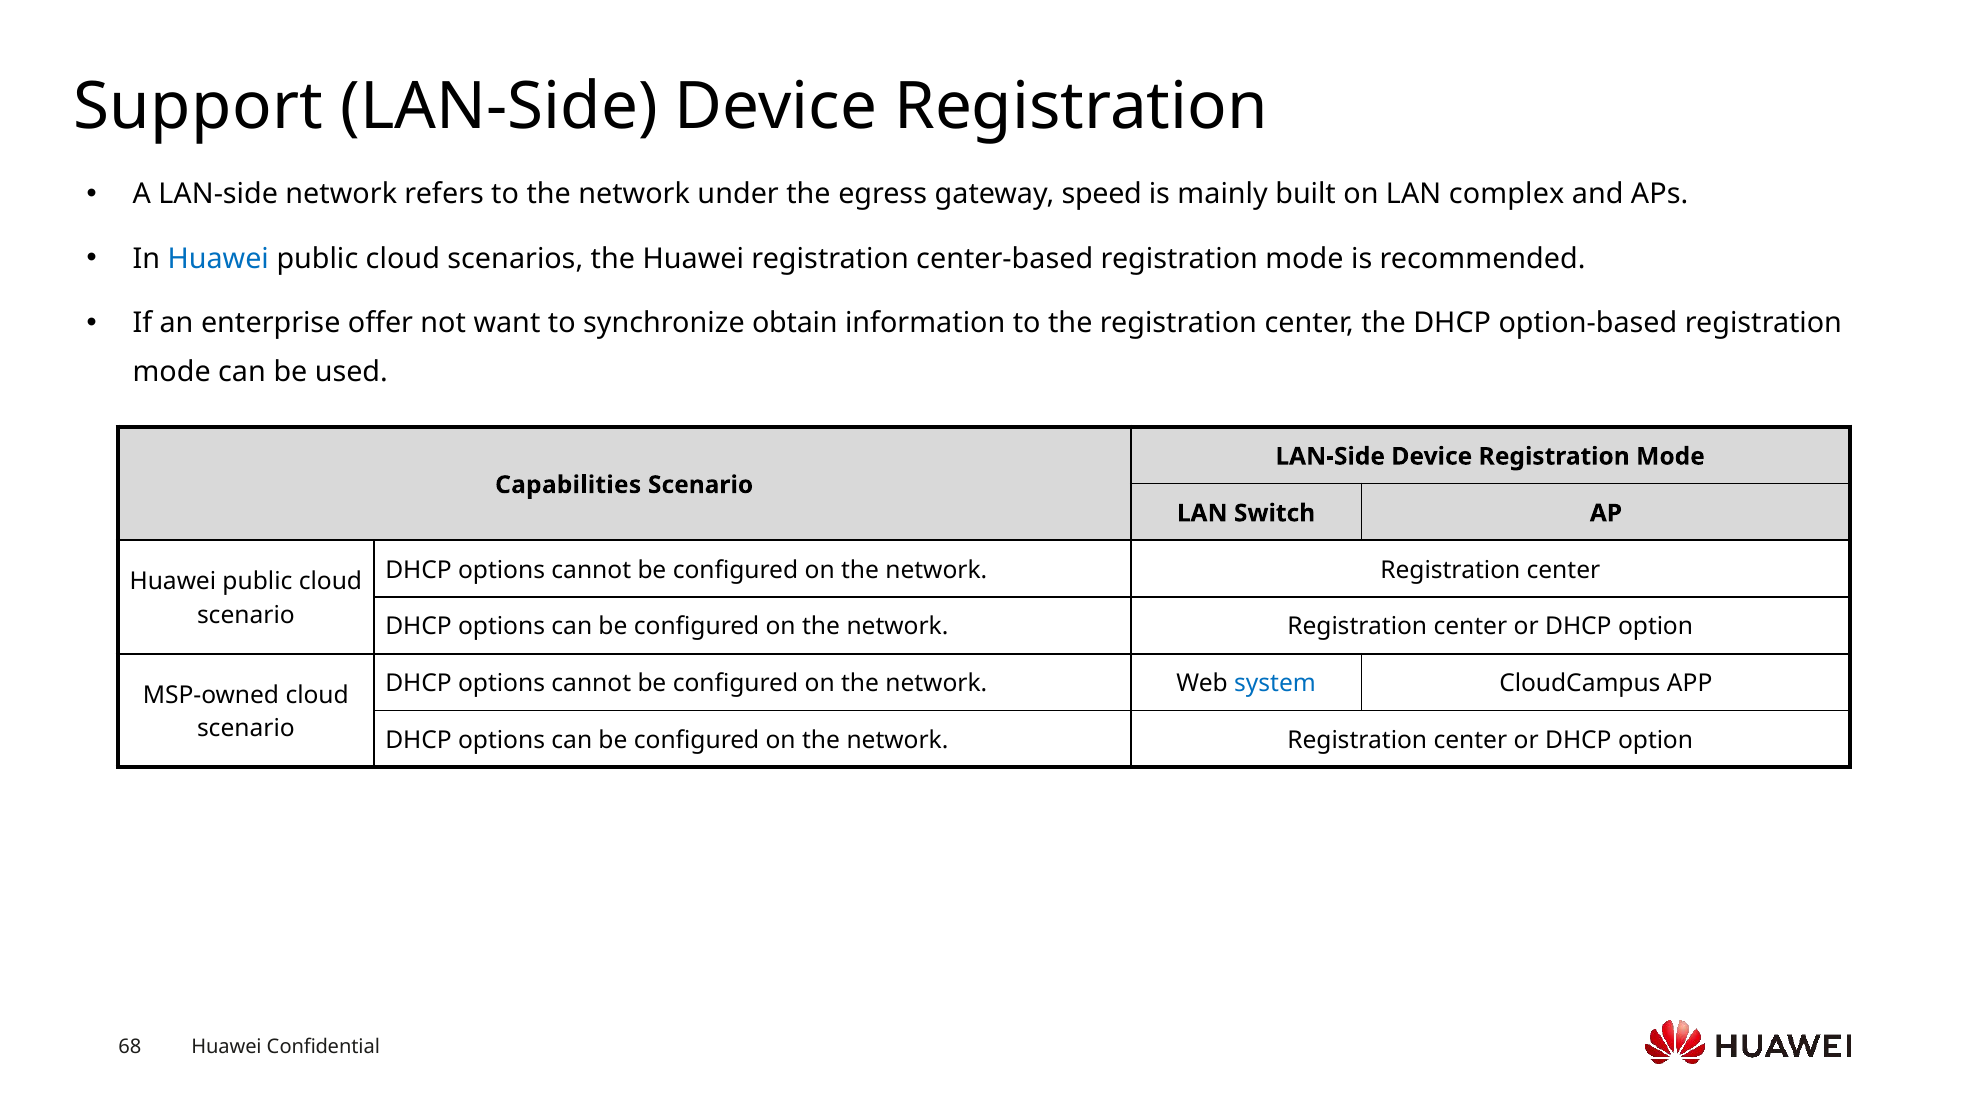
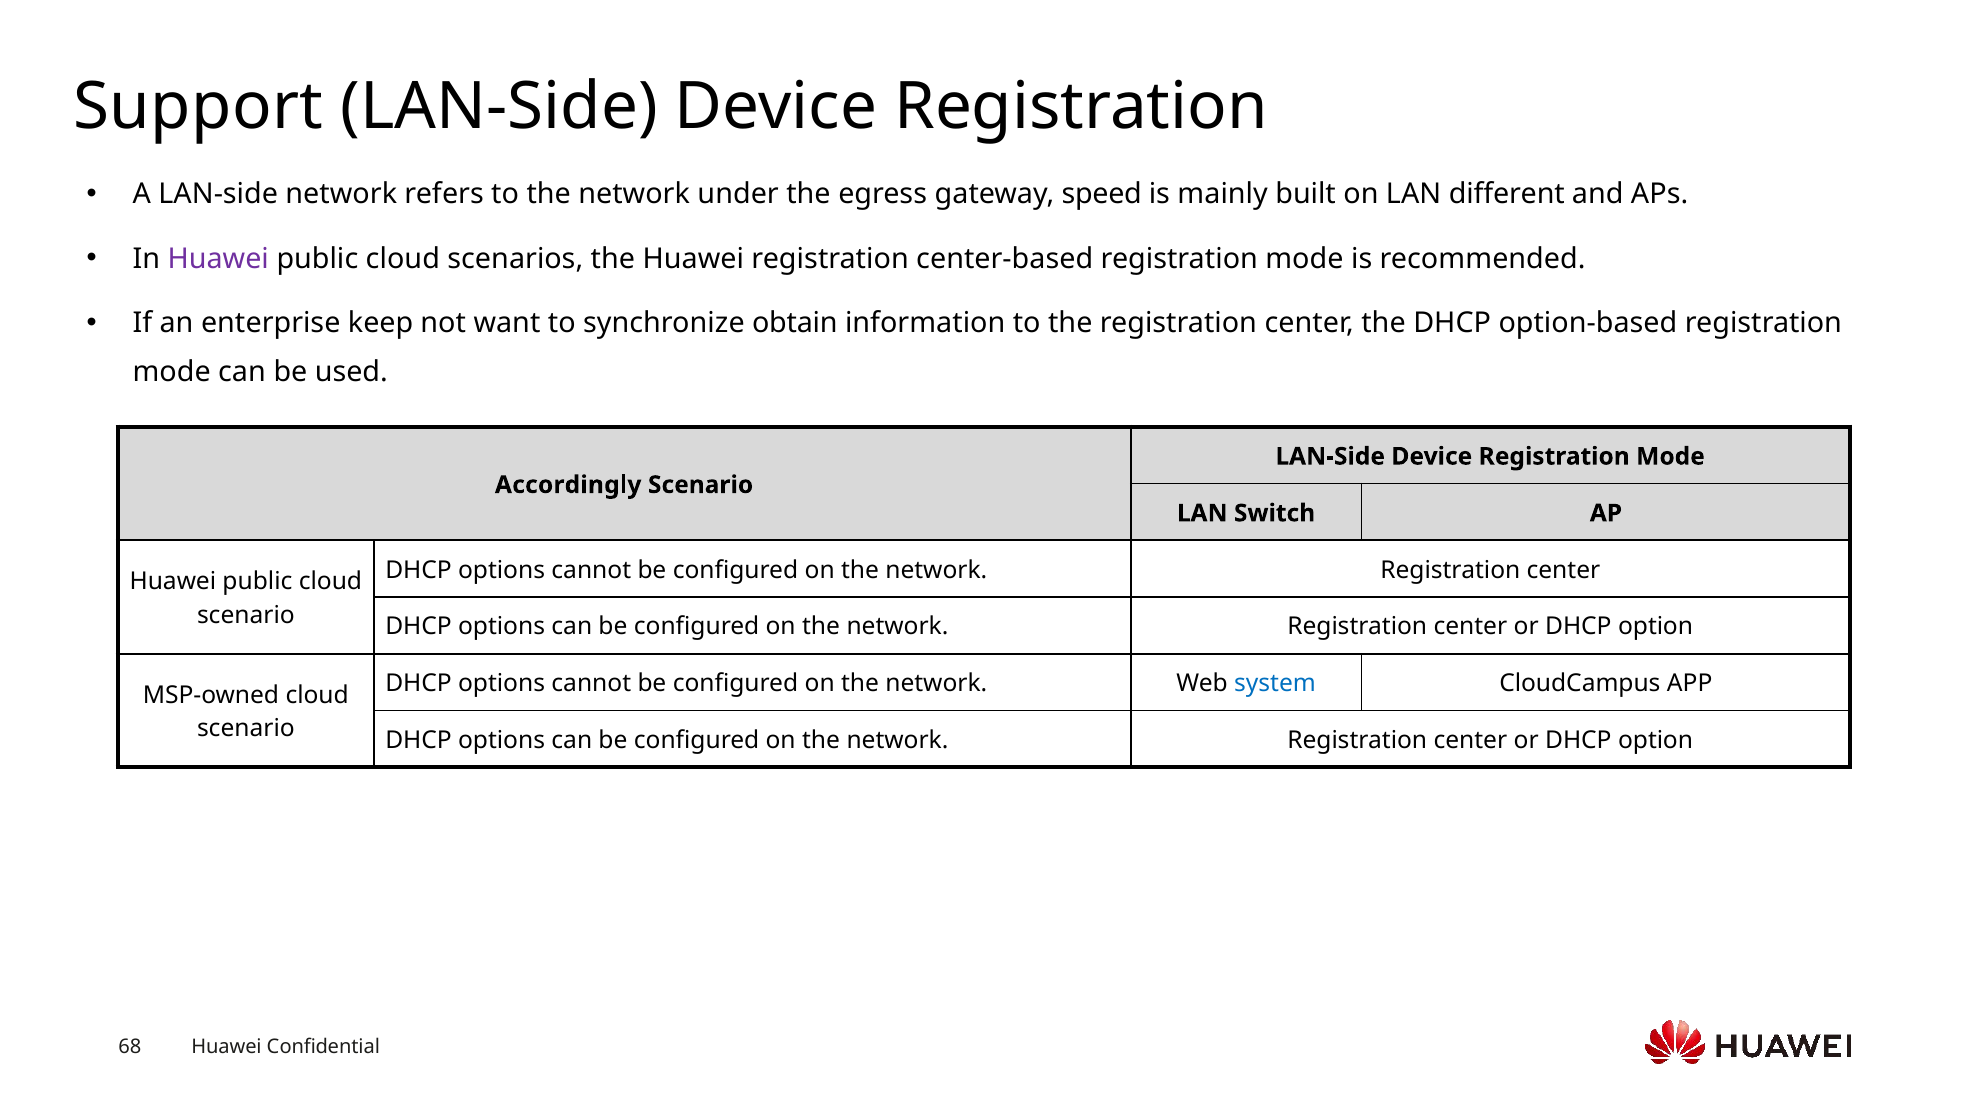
complex: complex -> different
Huawei at (218, 259) colour: blue -> purple
offer: offer -> keep
Capabilities: Capabilities -> Accordingly
